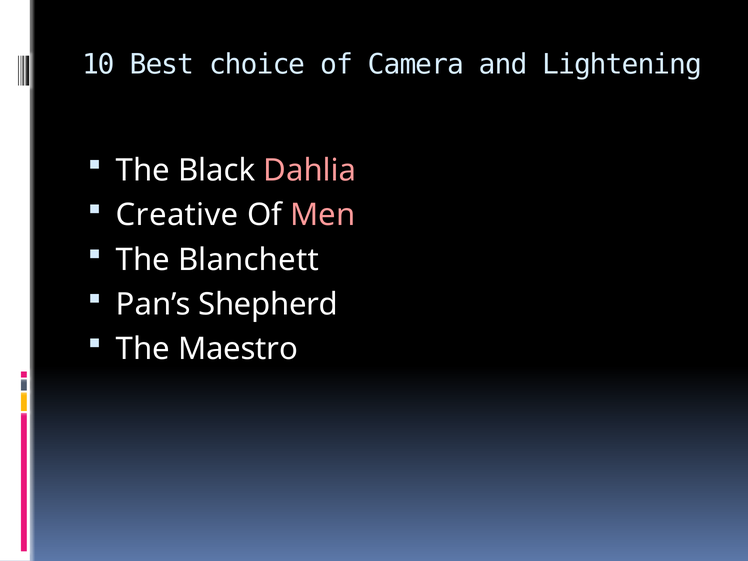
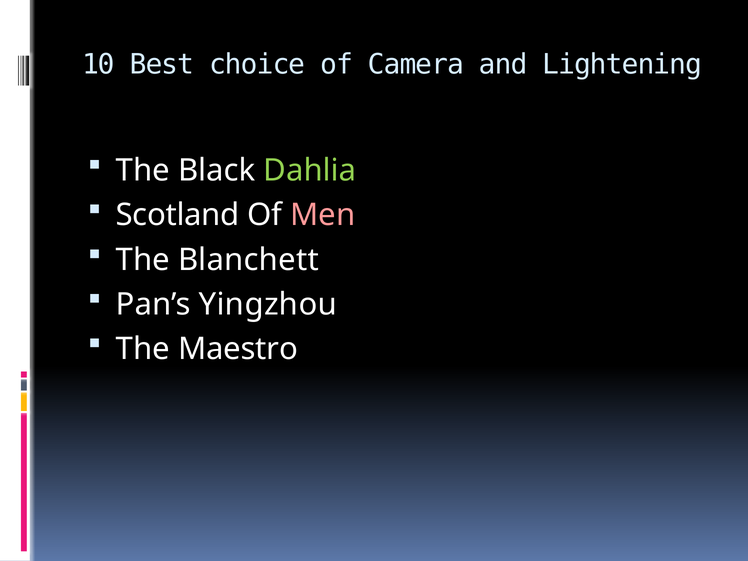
Dahlia colour: pink -> light green
Creative: Creative -> Scotland
Shepherd: Shepherd -> Yingzhou
